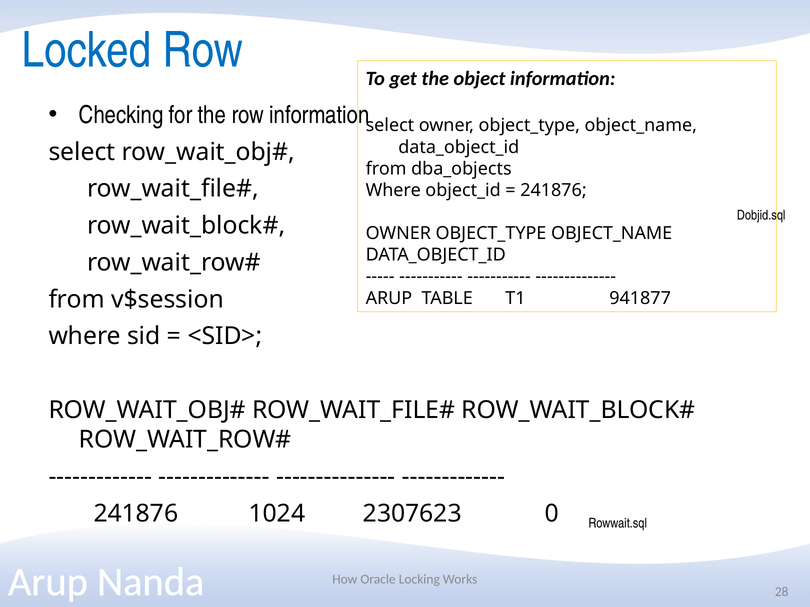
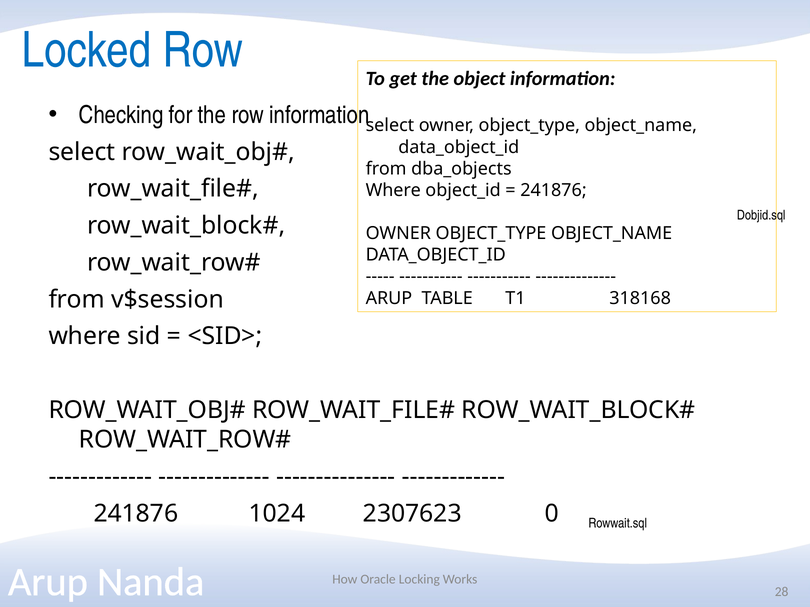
941877: 941877 -> 318168
